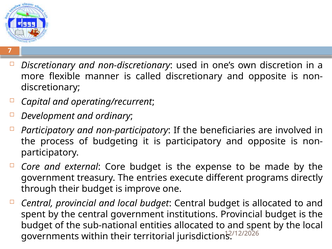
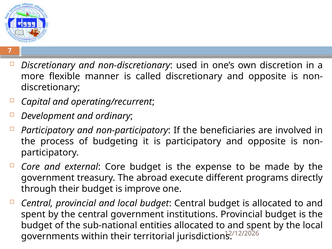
entries: entries -> abroad
